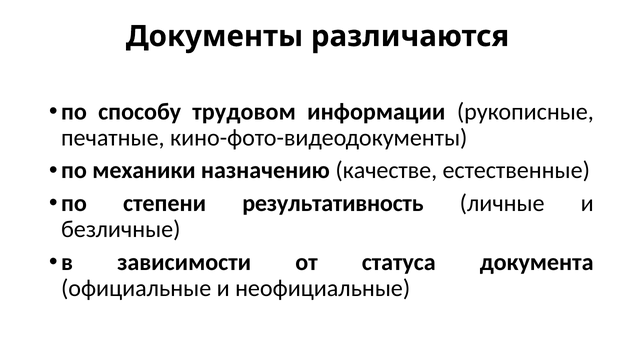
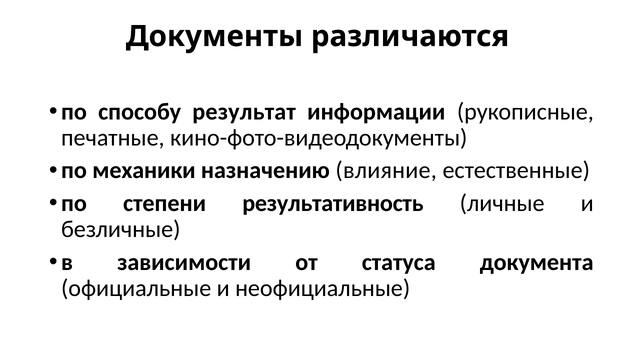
трудовом: трудовом -> результат
качестве: качестве -> влияние
